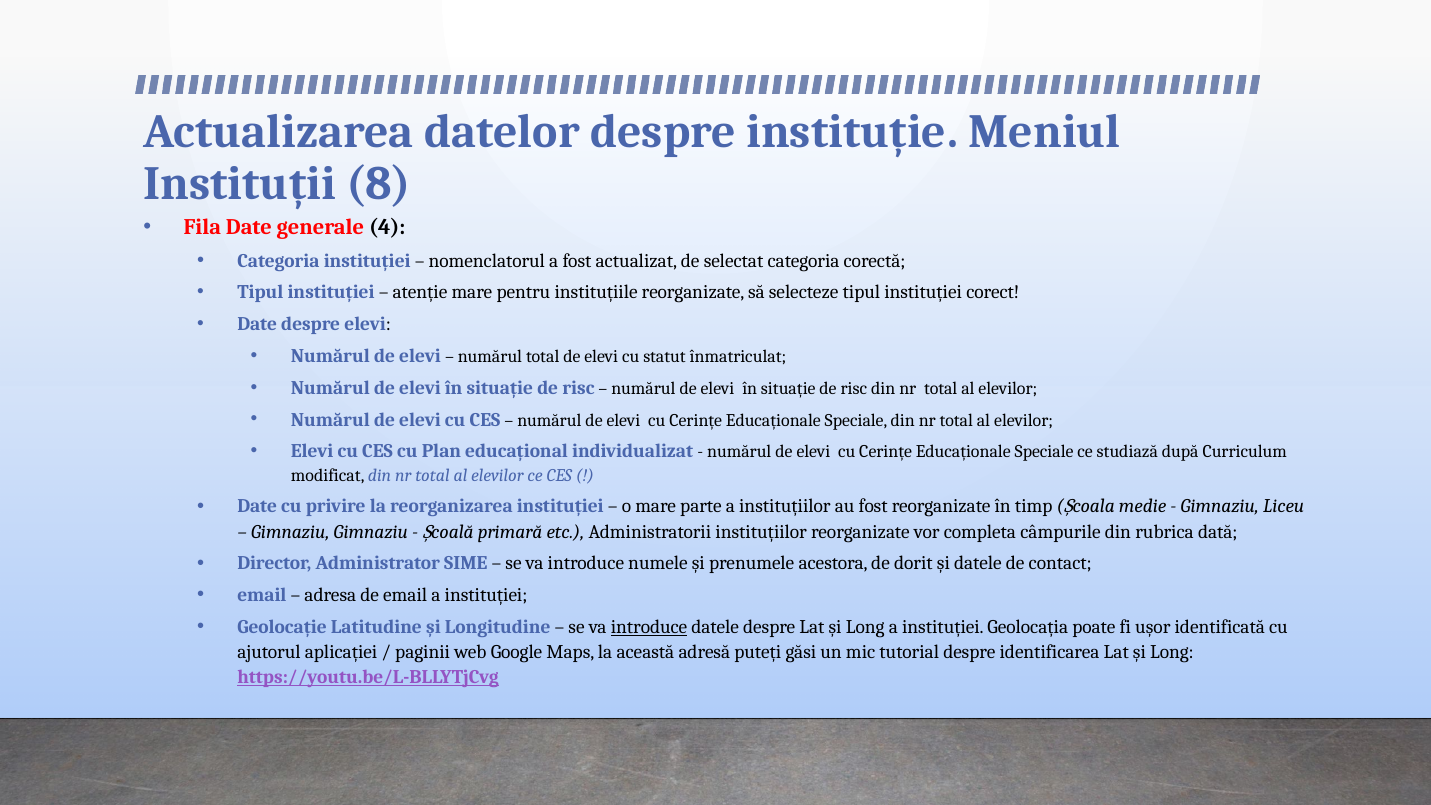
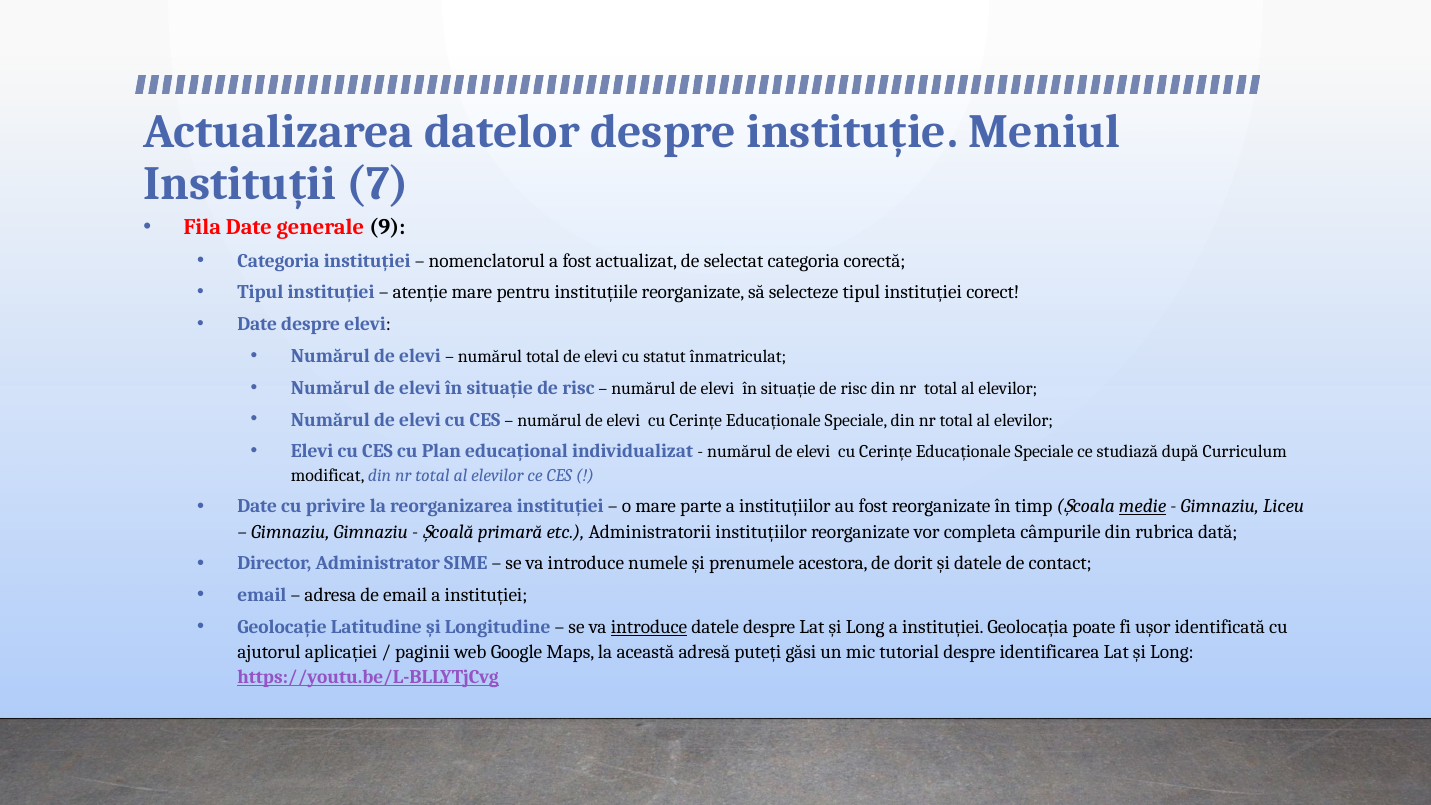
8: 8 -> 7
4: 4 -> 9
medie underline: none -> present
